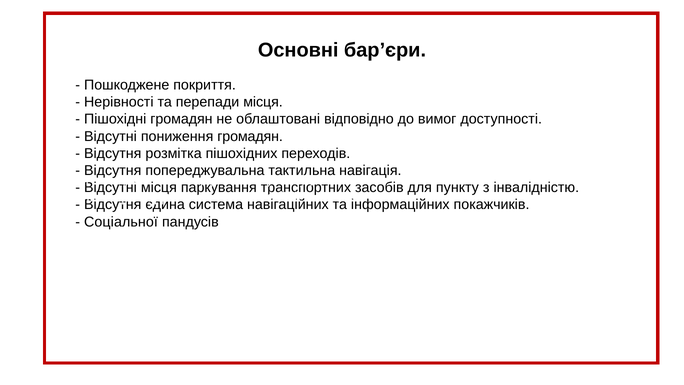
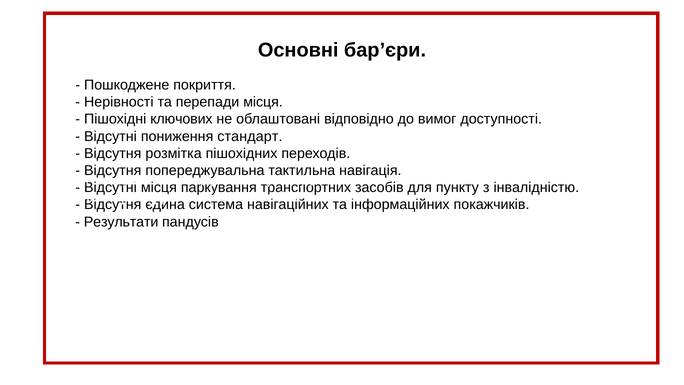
Пішохідні громадян: громадян -> ключових
пониження громадян: громадян -> стандарт
Соціальної: Соціальної -> Результати
